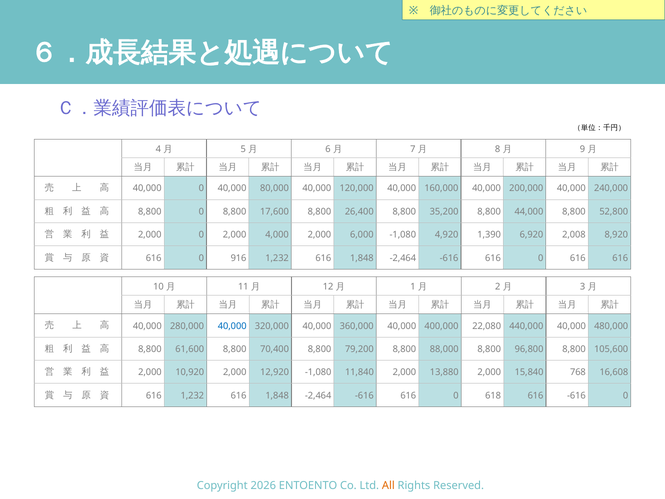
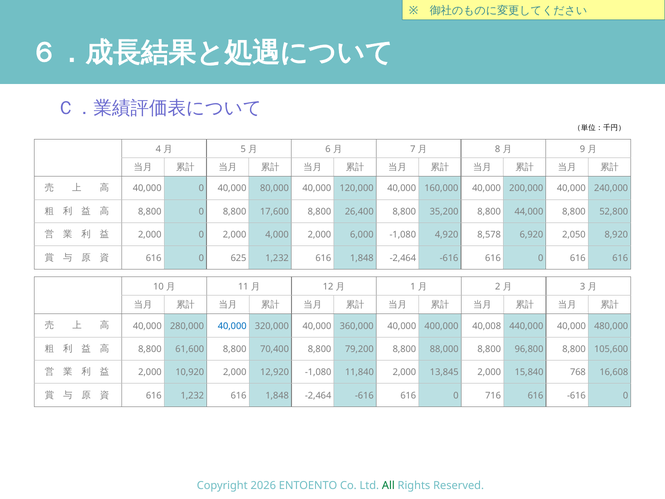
1,390: 1,390 -> 8,578
2,008: 2,008 -> 2,050
916: 916 -> 625
22,080: 22,080 -> 40,008
13,880: 13,880 -> 13,845
618: 618 -> 716
All colour: orange -> green
